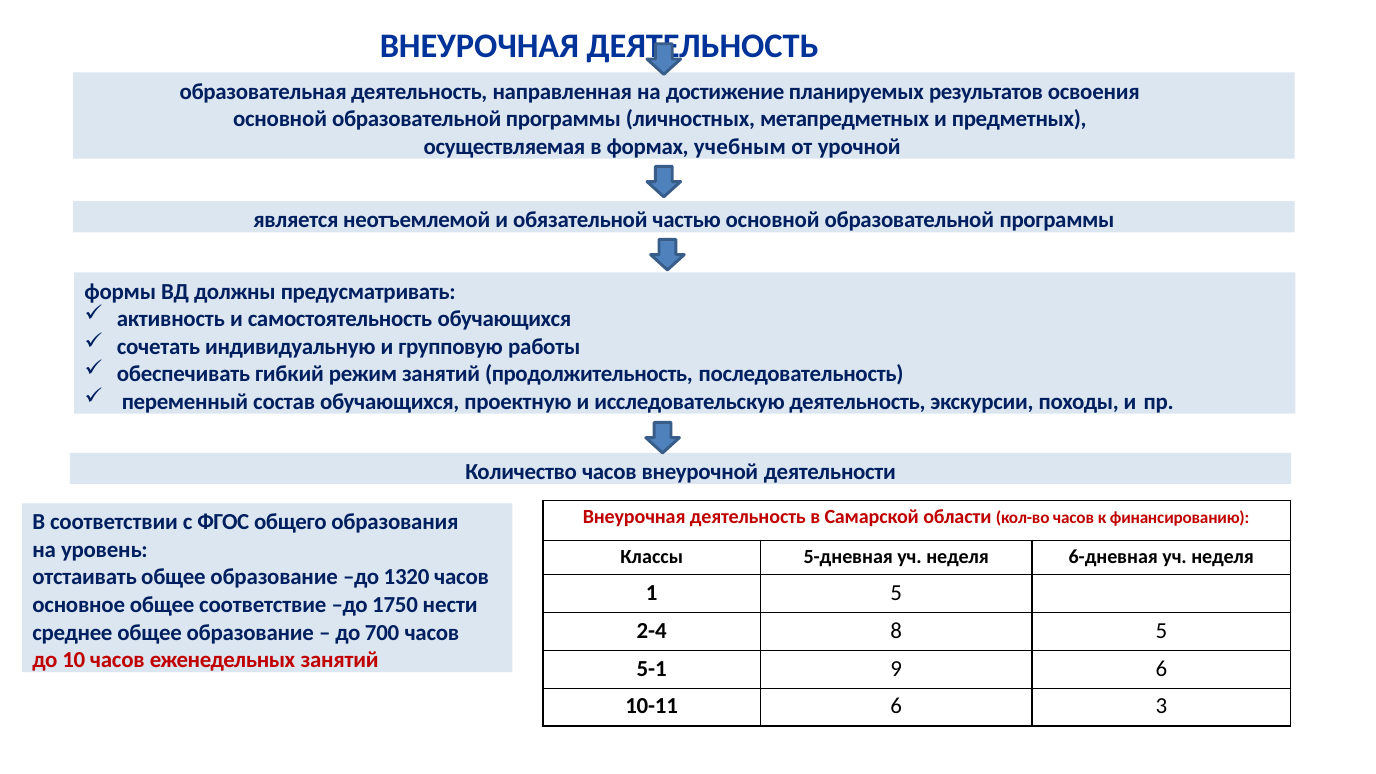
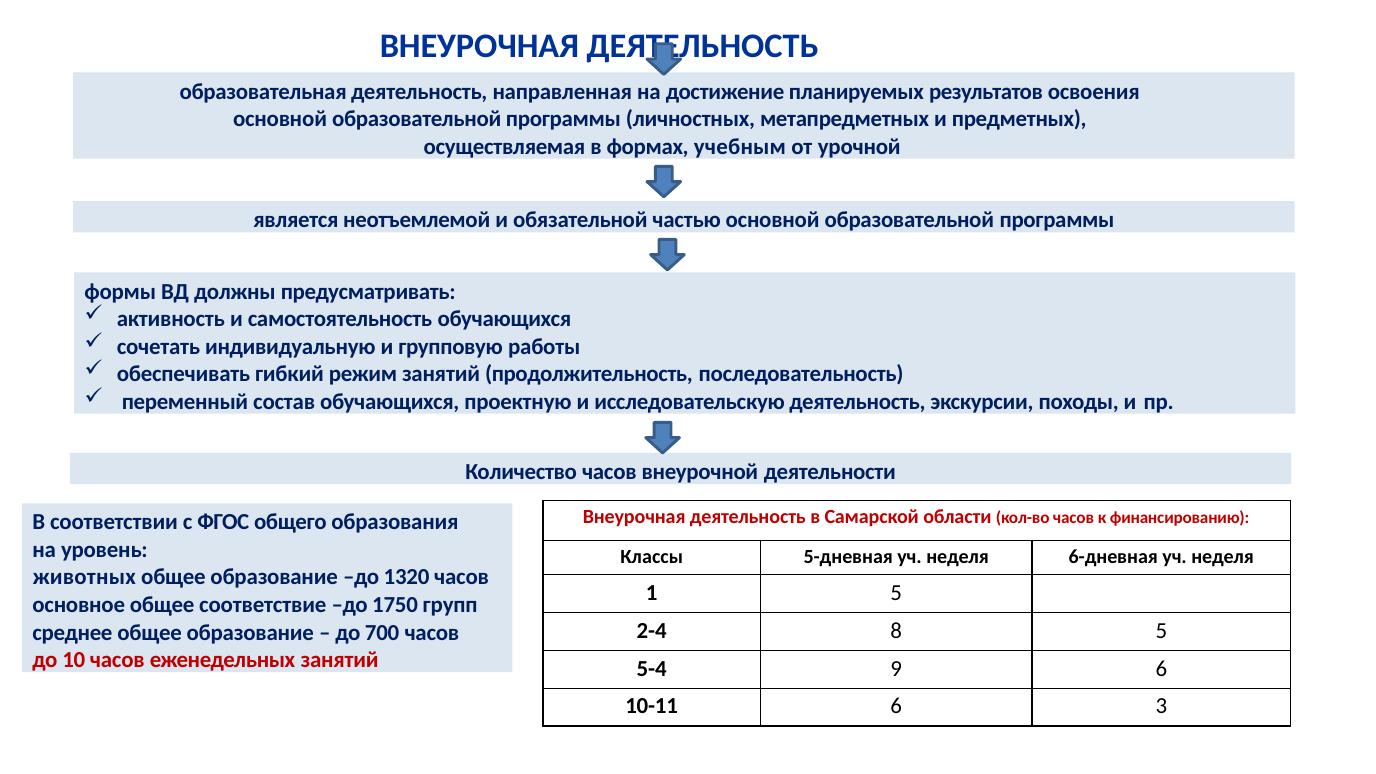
отстаивать: отстаивать -> животных
нести: нести -> групп
5-1: 5-1 -> 5-4
